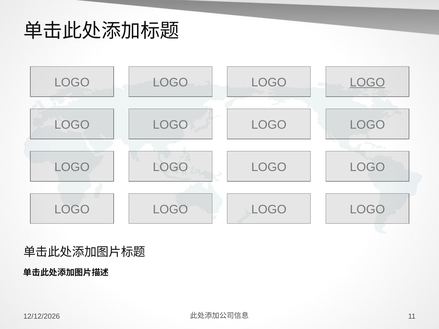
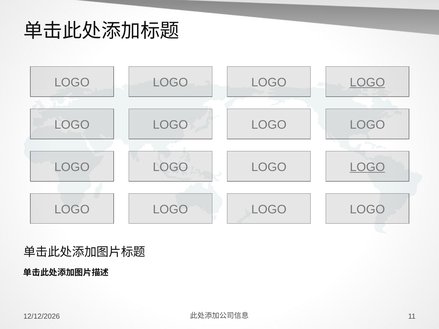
LOGO at (367, 167) underline: none -> present
